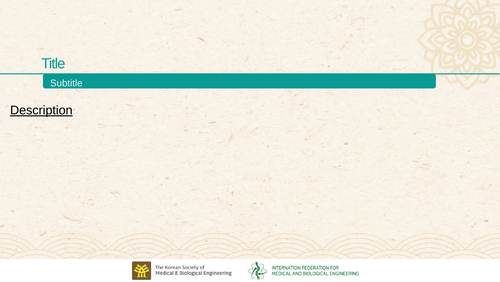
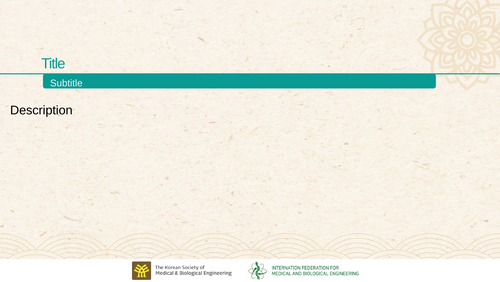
Description underline: present -> none
